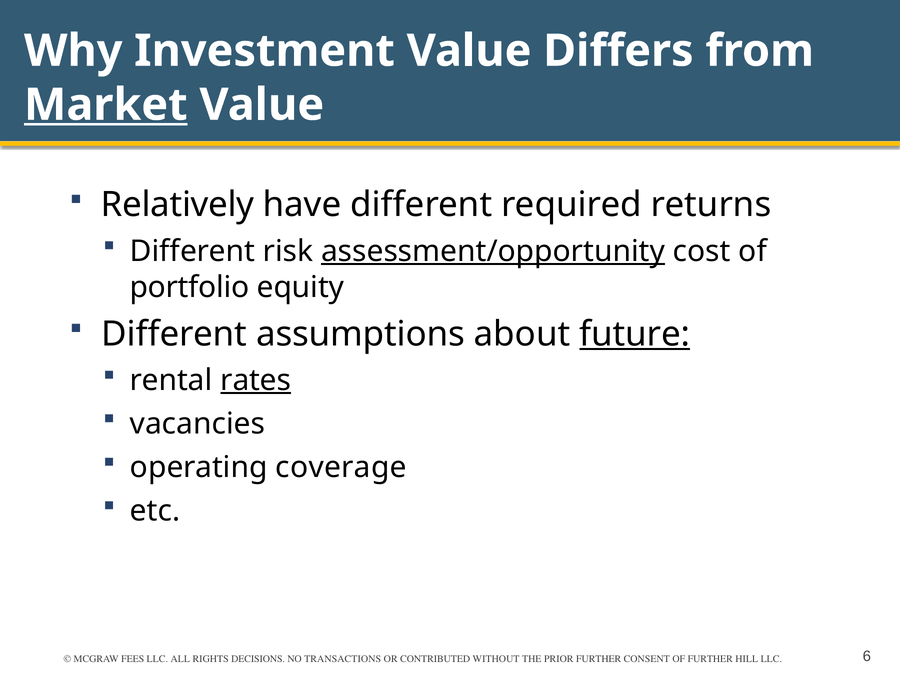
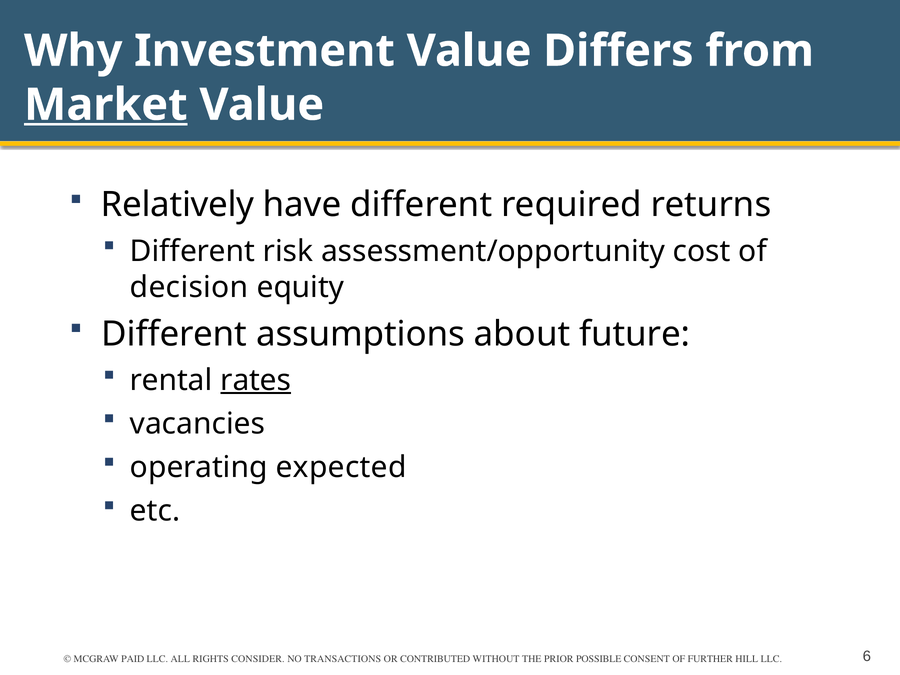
assessment/opportunity underline: present -> none
portfolio: portfolio -> decision
future underline: present -> none
coverage: coverage -> expected
FEES: FEES -> PAID
DECISIONS: DECISIONS -> CONSIDER
PRIOR FURTHER: FURTHER -> POSSIBLE
